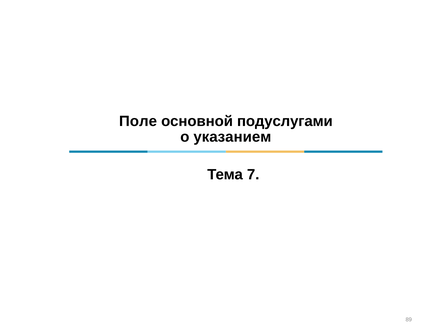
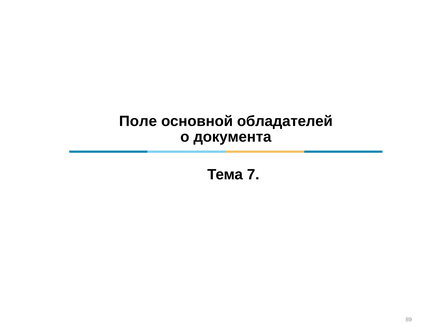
подуслугами: подуслугами -> обладателей
указанием: указанием -> документа
